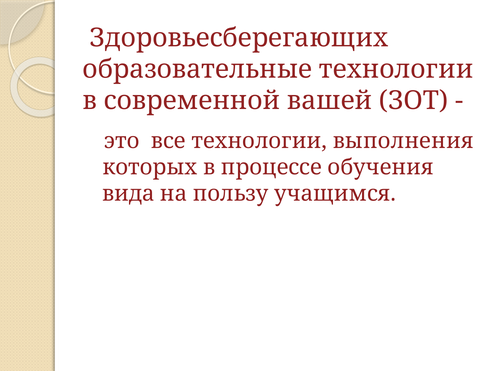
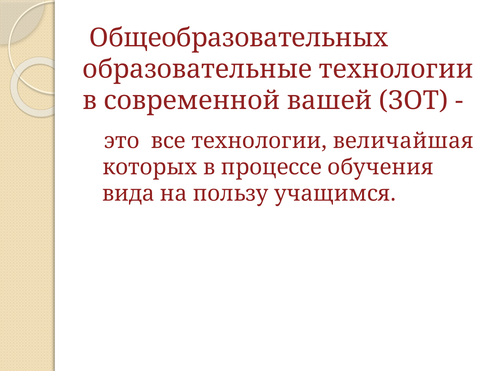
Здоровьесберегающих: Здоровьесберегающих -> Общеобразовательных
выполнения: выполнения -> величайшая
